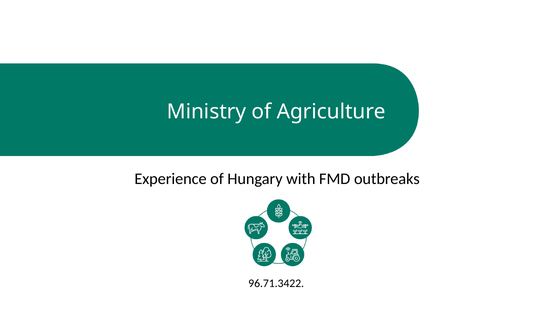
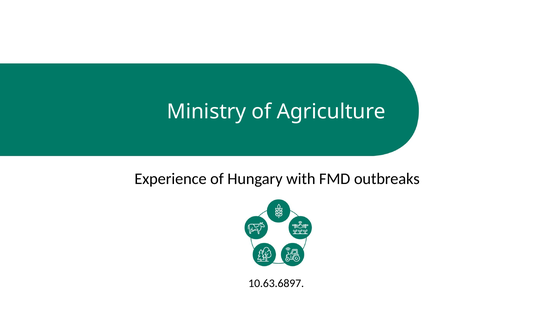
96.71.3422: 96.71.3422 -> 10.63.6897
